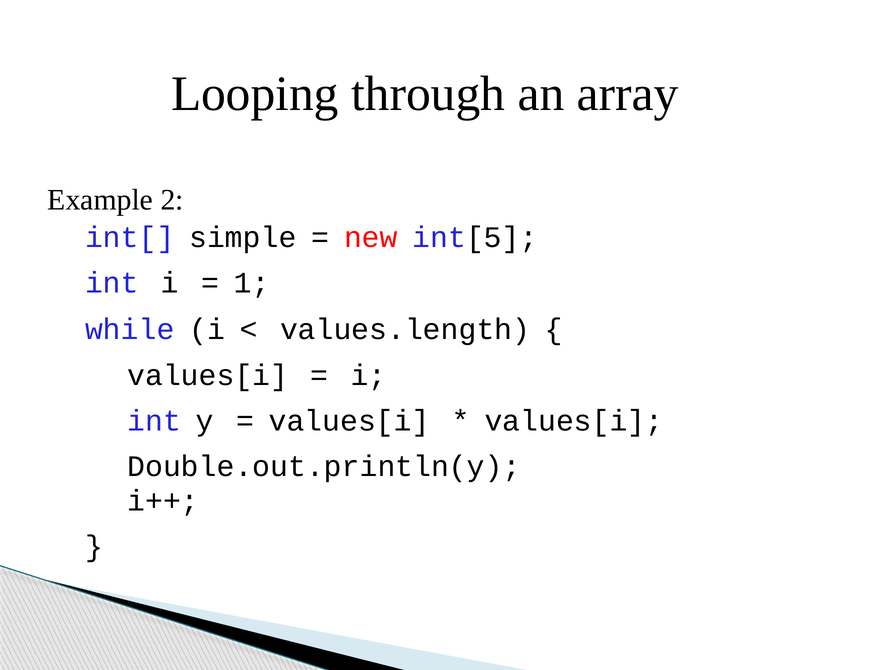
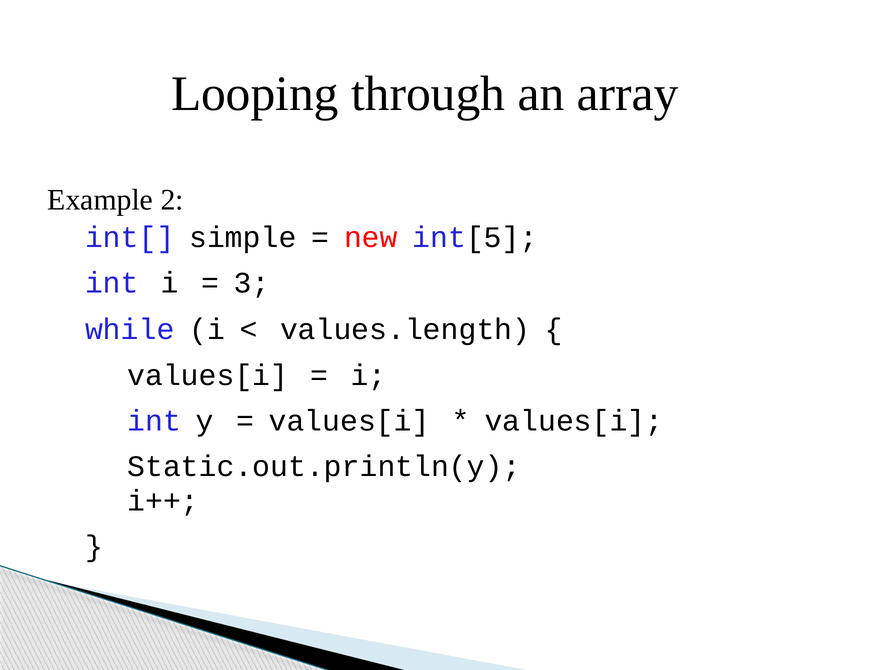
1: 1 -> 3
Double.out.println(y: Double.out.println(y -> Static.out.println(y
